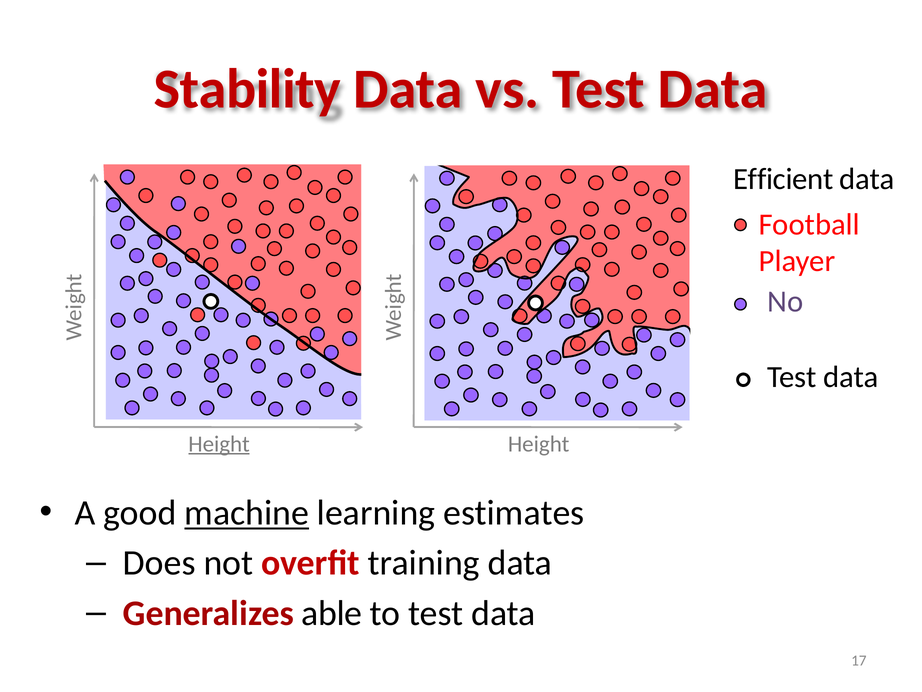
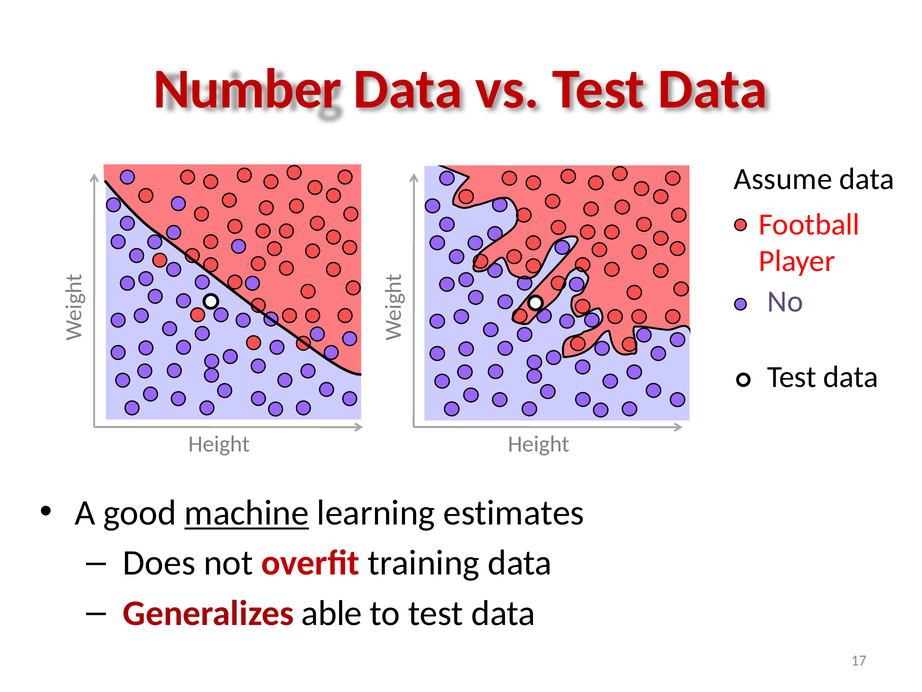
Stability: Stability -> Number
Efficient: Efficient -> Assume
Height at (219, 444) underline: present -> none
